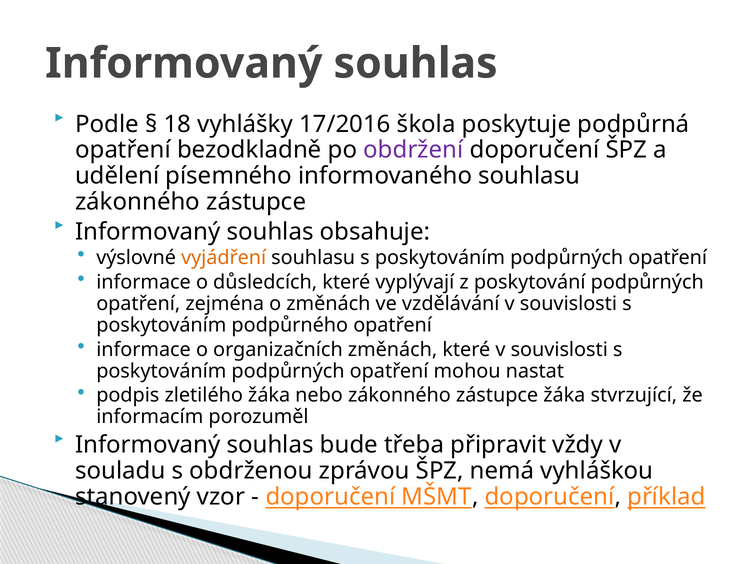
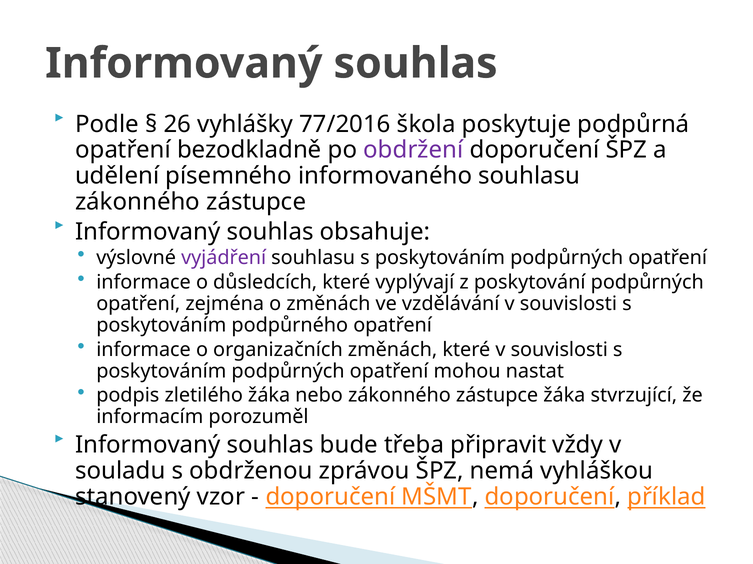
18: 18 -> 26
17/2016: 17/2016 -> 77/2016
vyjádření colour: orange -> purple
